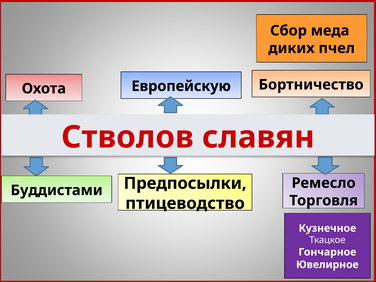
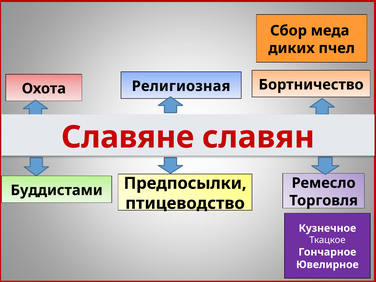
Европейскую: Европейскую -> Религиозная
Стволов: Стволов -> Славяне
